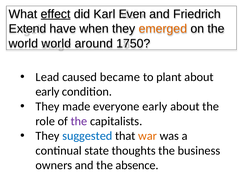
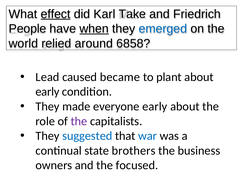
Even: Even -> Take
Extend: Extend -> People
when underline: none -> present
emerged colour: orange -> blue
world world: world -> relied
1750: 1750 -> 6858
war colour: orange -> blue
thoughts: thoughts -> brothers
absence: absence -> focused
